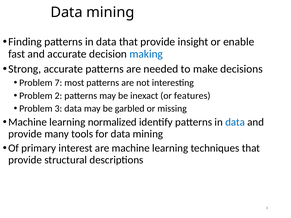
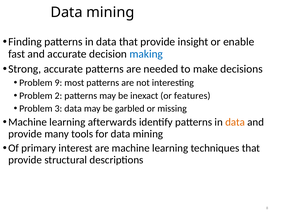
7: 7 -> 9
normalized: normalized -> afterwards
data at (235, 122) colour: blue -> orange
